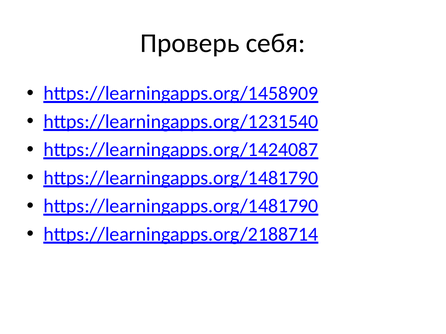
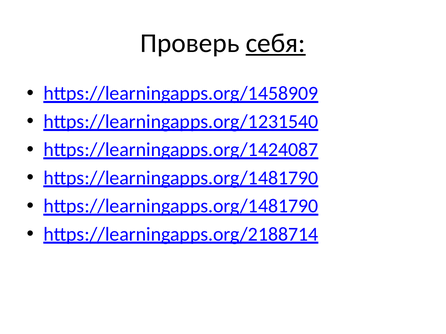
себя underline: none -> present
